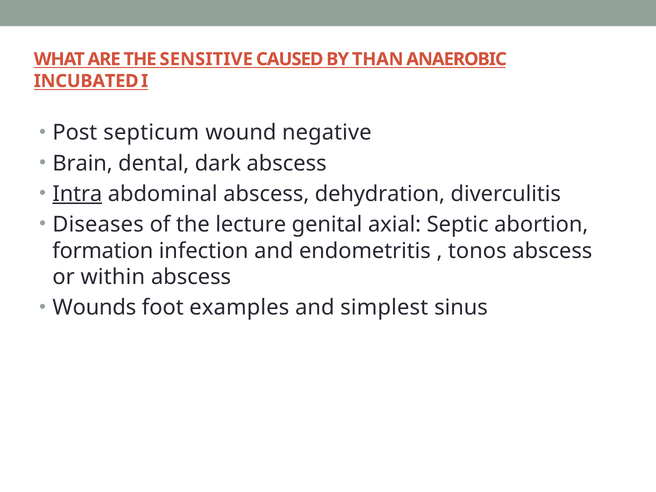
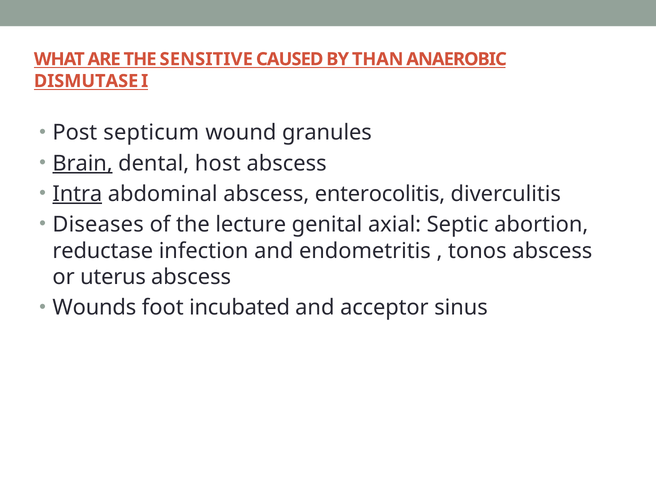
INCUBATED: INCUBATED -> DISMUTASE
negative: negative -> granules
Brain underline: none -> present
dark: dark -> host
dehydration: dehydration -> enterocolitis
formation: formation -> reductase
within: within -> uterus
examples: examples -> incubated
simplest: simplest -> acceptor
